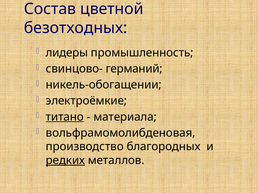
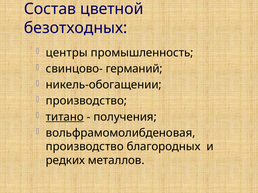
лидеры: лидеры -> центры
электроёмкие at (86, 101): электроёмкие -> производство
материала: материала -> получения
редких underline: present -> none
